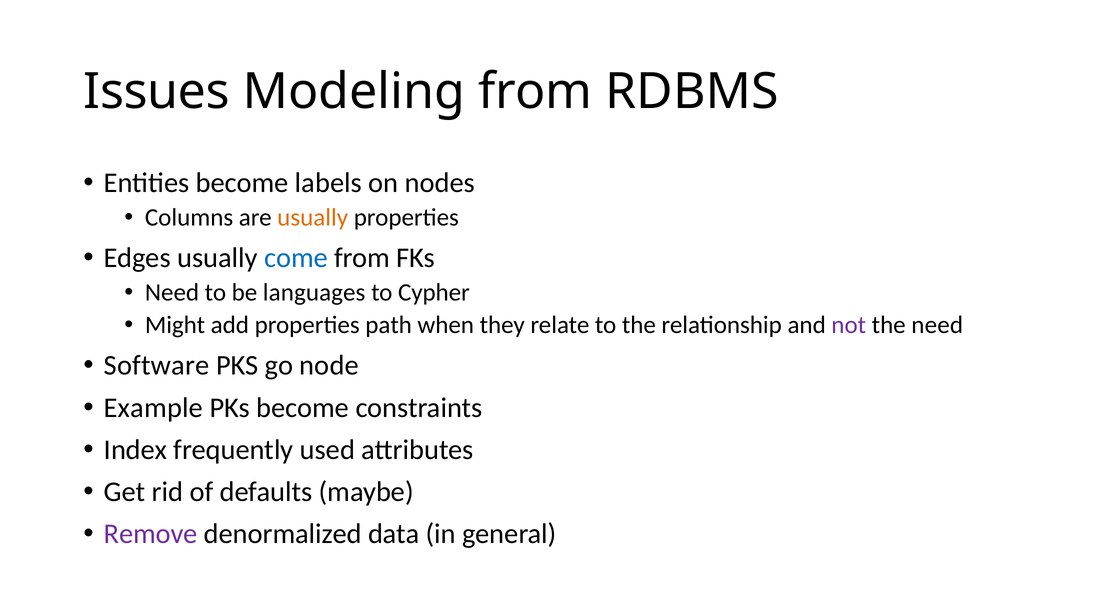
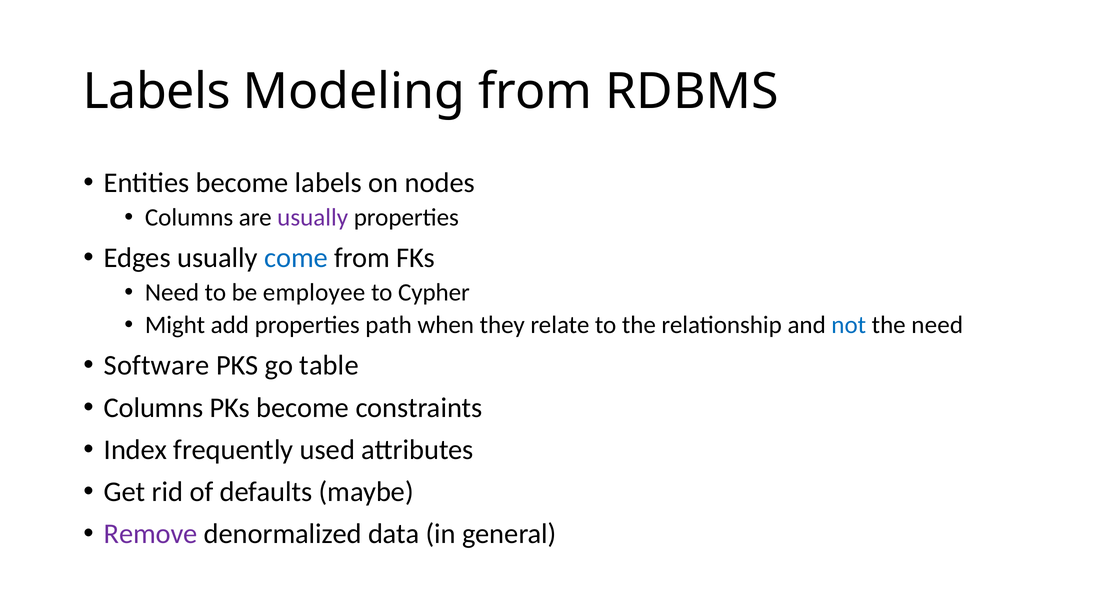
Issues at (157, 92): Issues -> Labels
usually at (313, 218) colour: orange -> purple
languages: languages -> employee
not colour: purple -> blue
node: node -> table
Example at (154, 408): Example -> Columns
